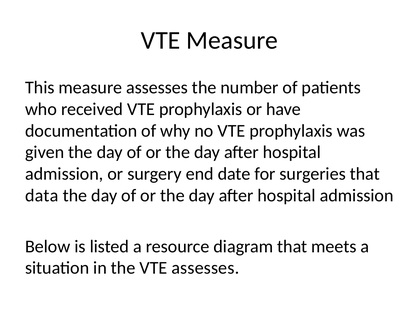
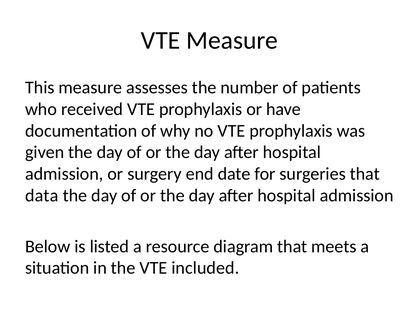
VTE assesses: assesses -> included
